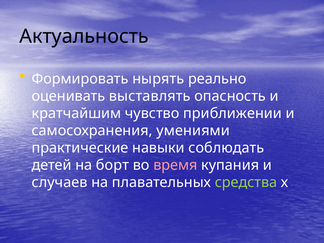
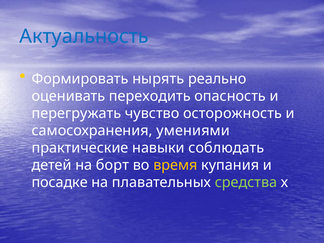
Актуальность colour: black -> blue
выставлять: выставлять -> переходить
кратчайшим: кратчайшим -> перегружать
приближении: приближении -> осторожность
время colour: pink -> yellow
случаев: случаев -> посадке
